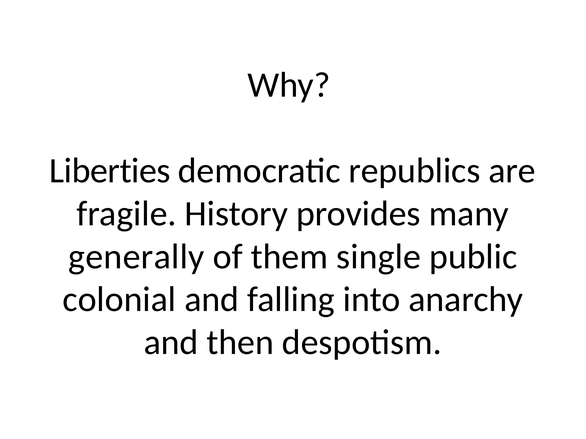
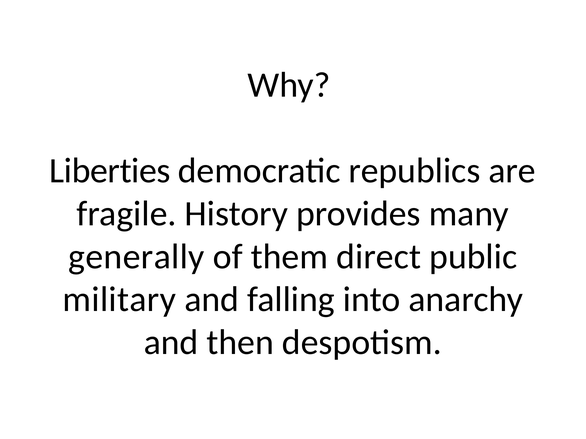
single: single -> direct
colonial: colonial -> military
